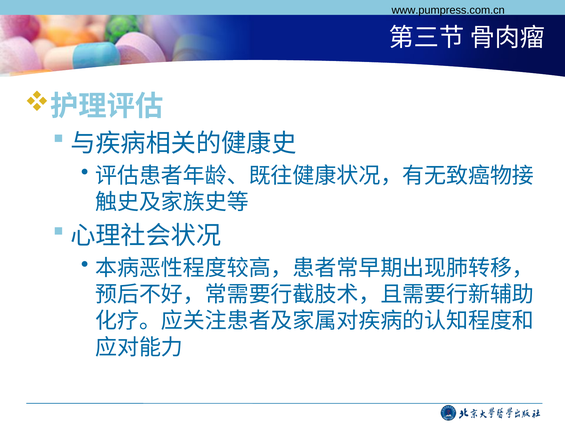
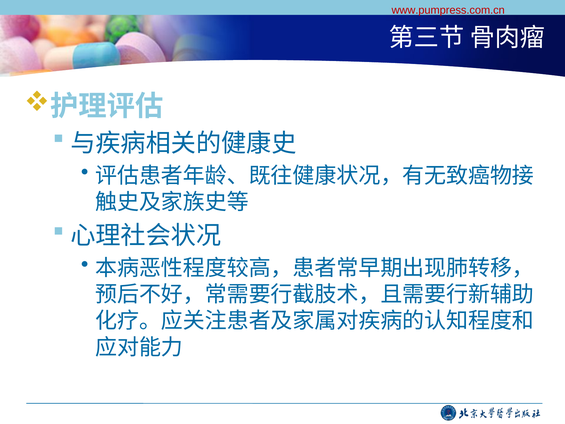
www.pumpress.com.cn colour: black -> red
